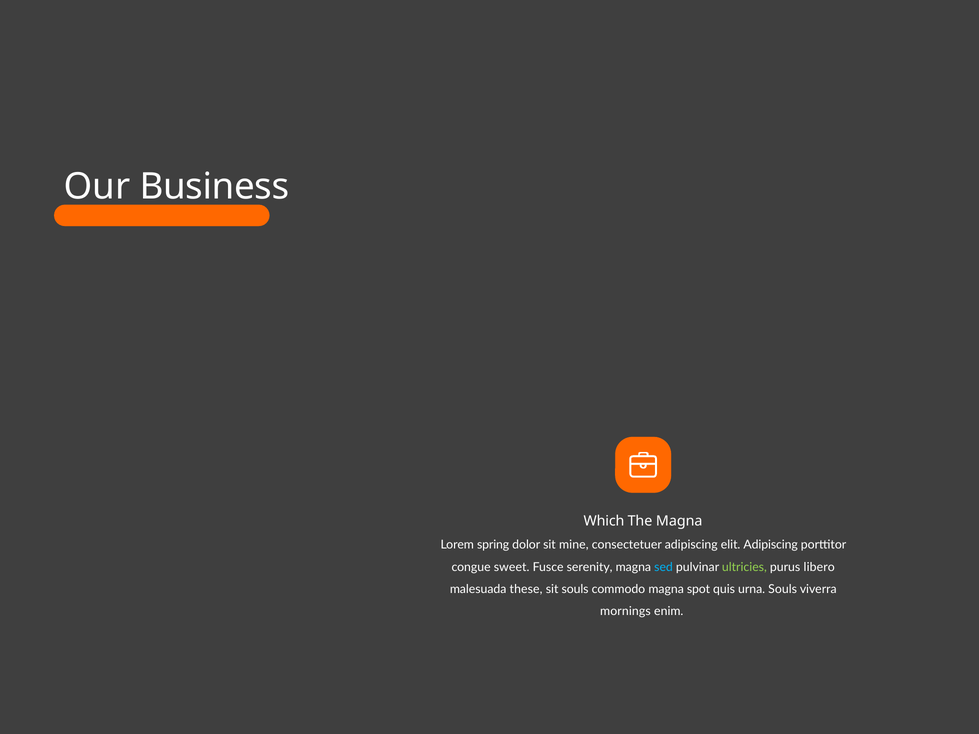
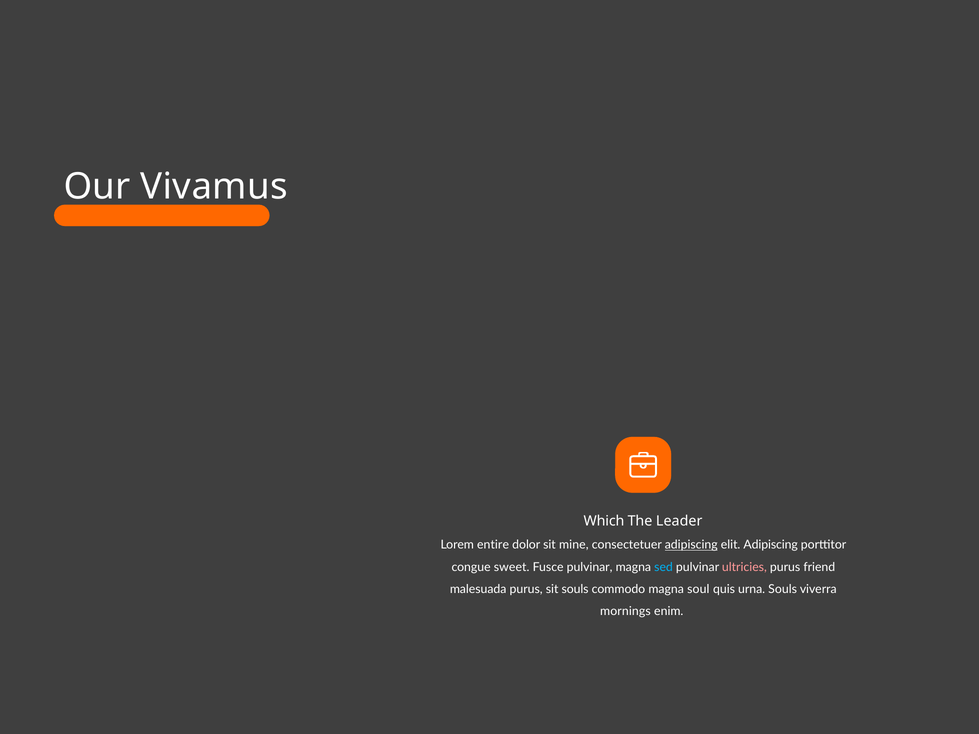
Business: Business -> Vivamus
The Magna: Magna -> Leader
spring: spring -> entire
adipiscing at (691, 545) underline: none -> present
Fusce serenity: serenity -> pulvinar
ultricies colour: light green -> pink
libero: libero -> friend
malesuada these: these -> purus
spot: spot -> soul
